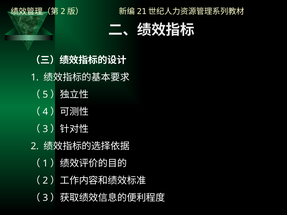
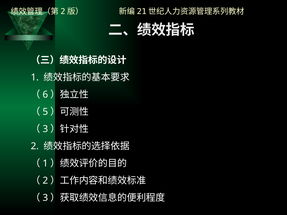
5: 5 -> 6
4: 4 -> 5
